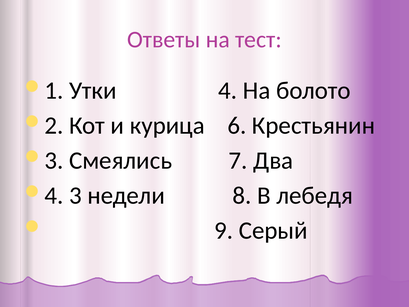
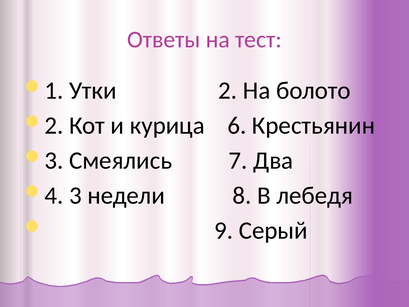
4: 4 -> 2
